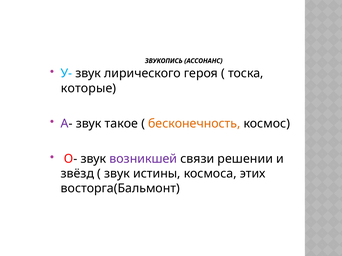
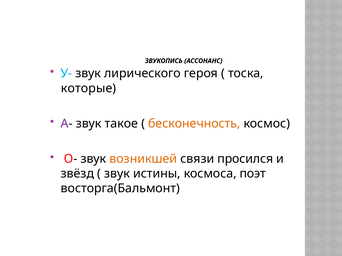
возникшей colour: purple -> orange
решении: решении -> просился
этих: этих -> поэт
